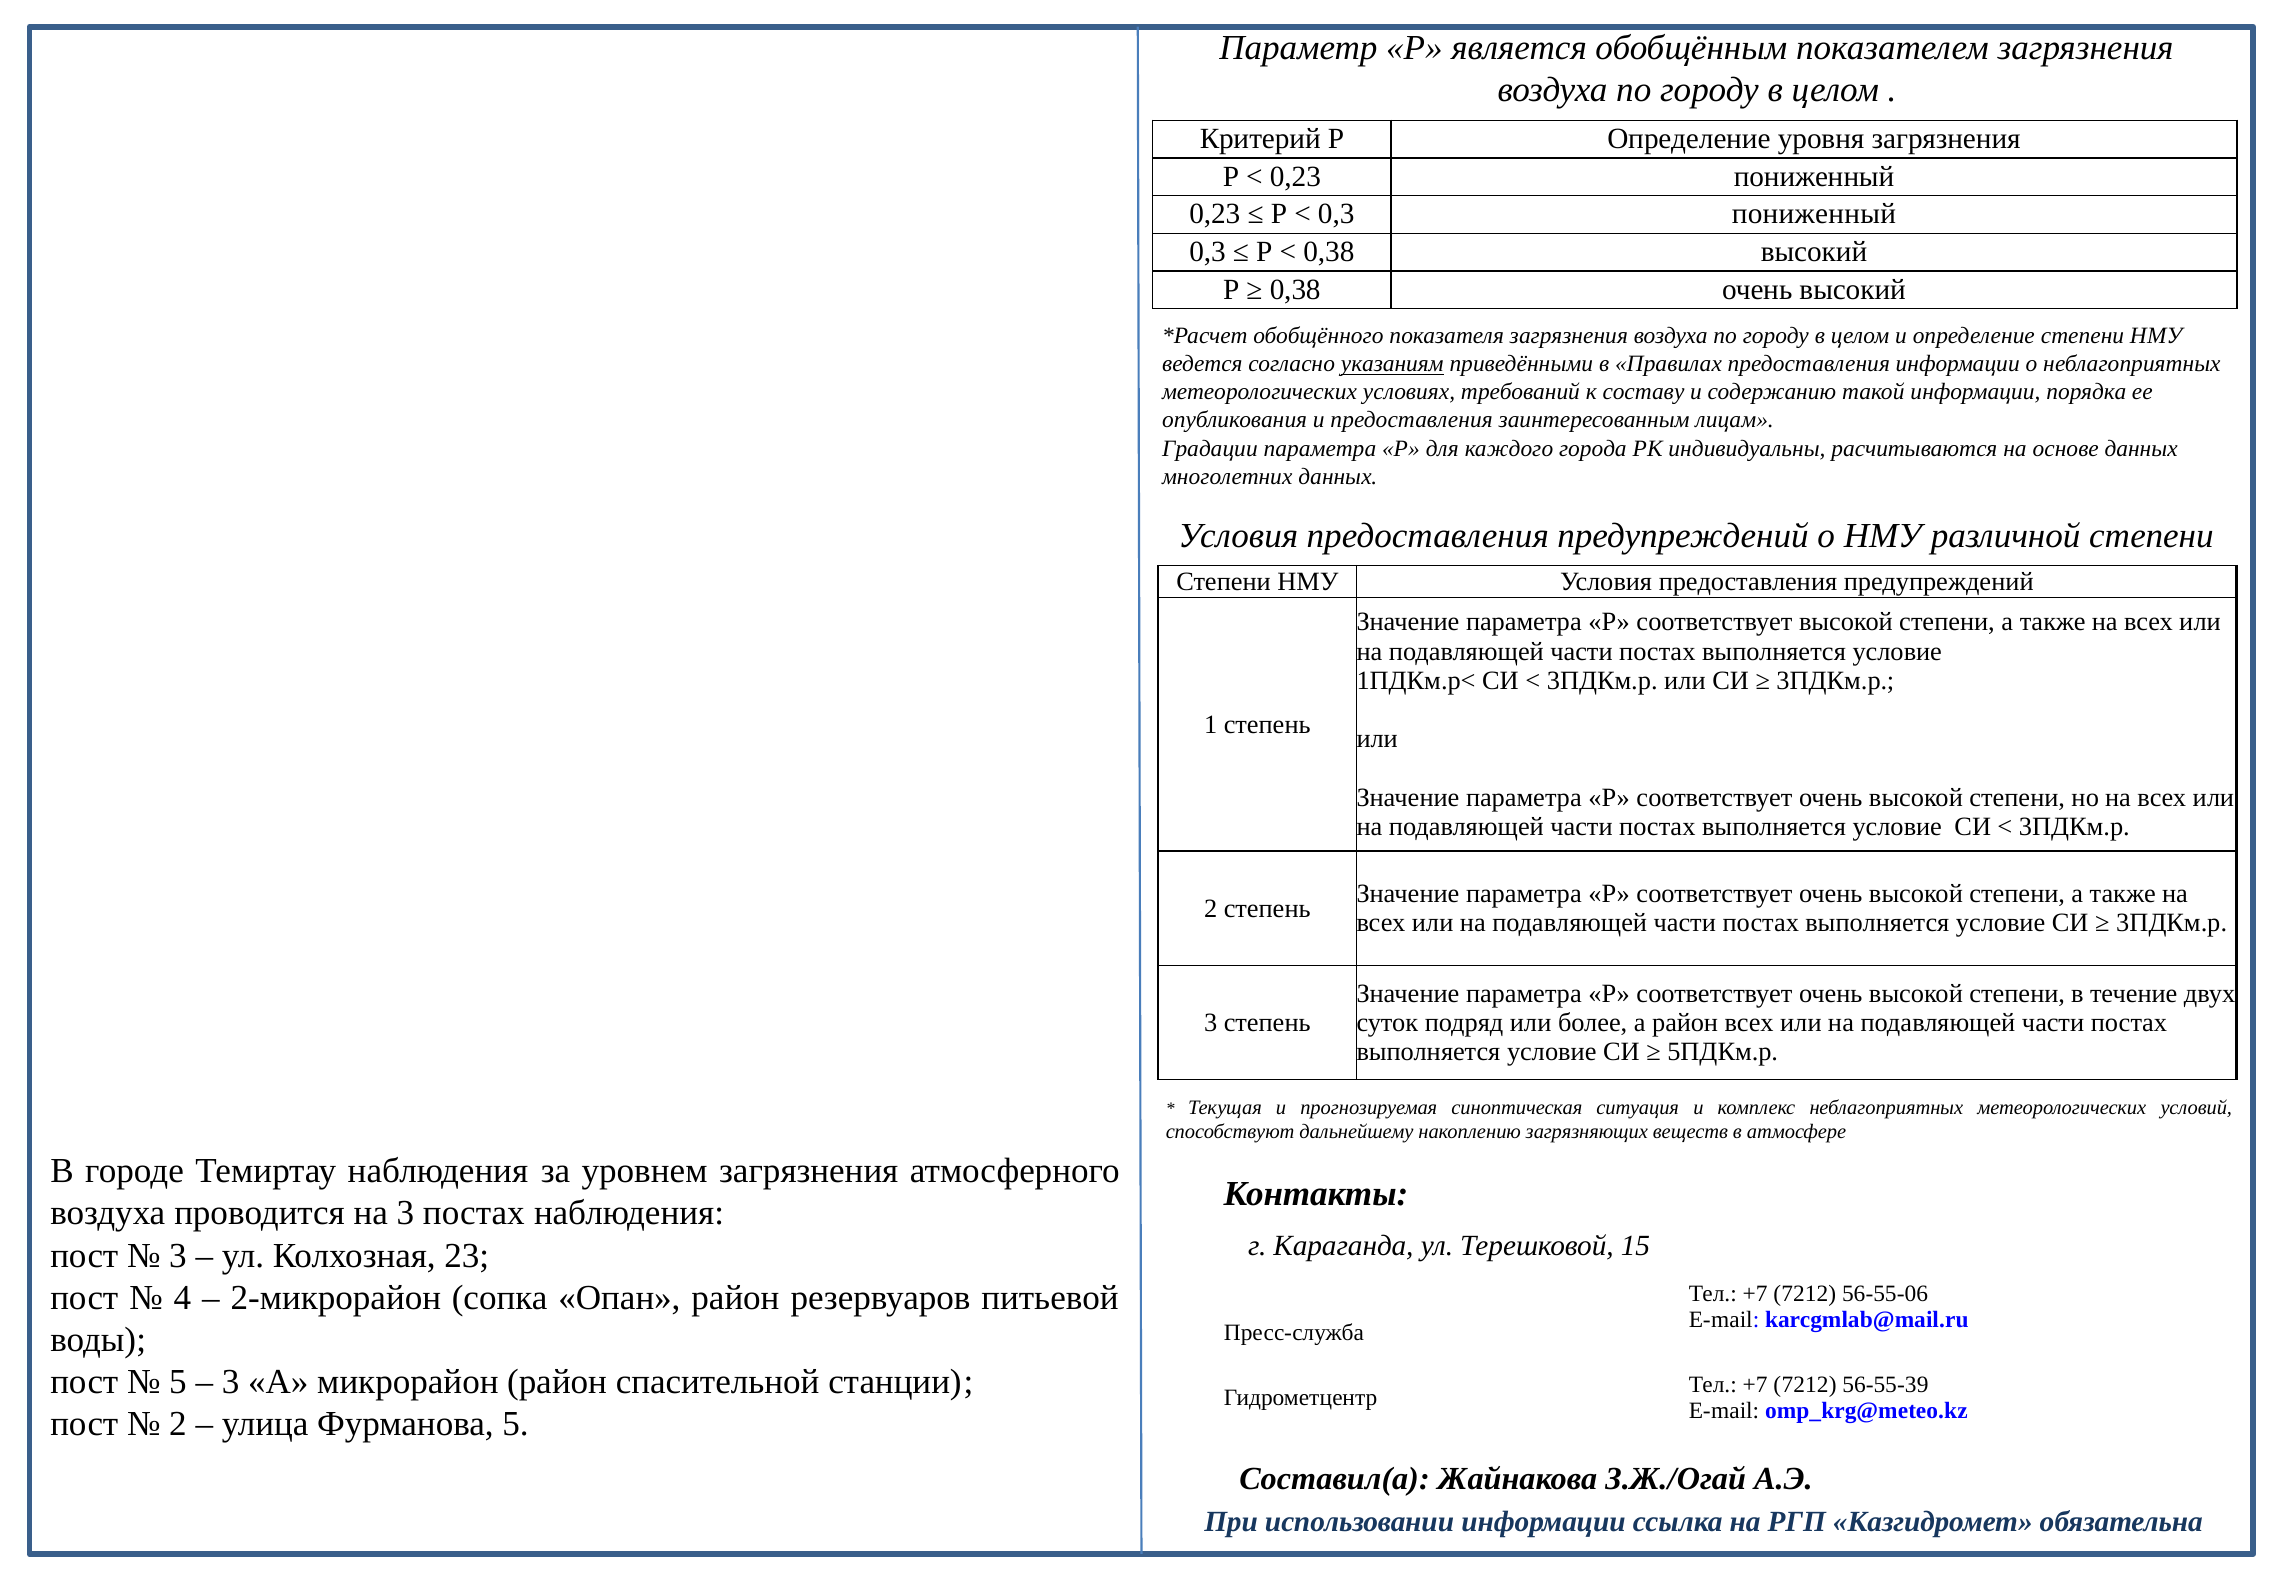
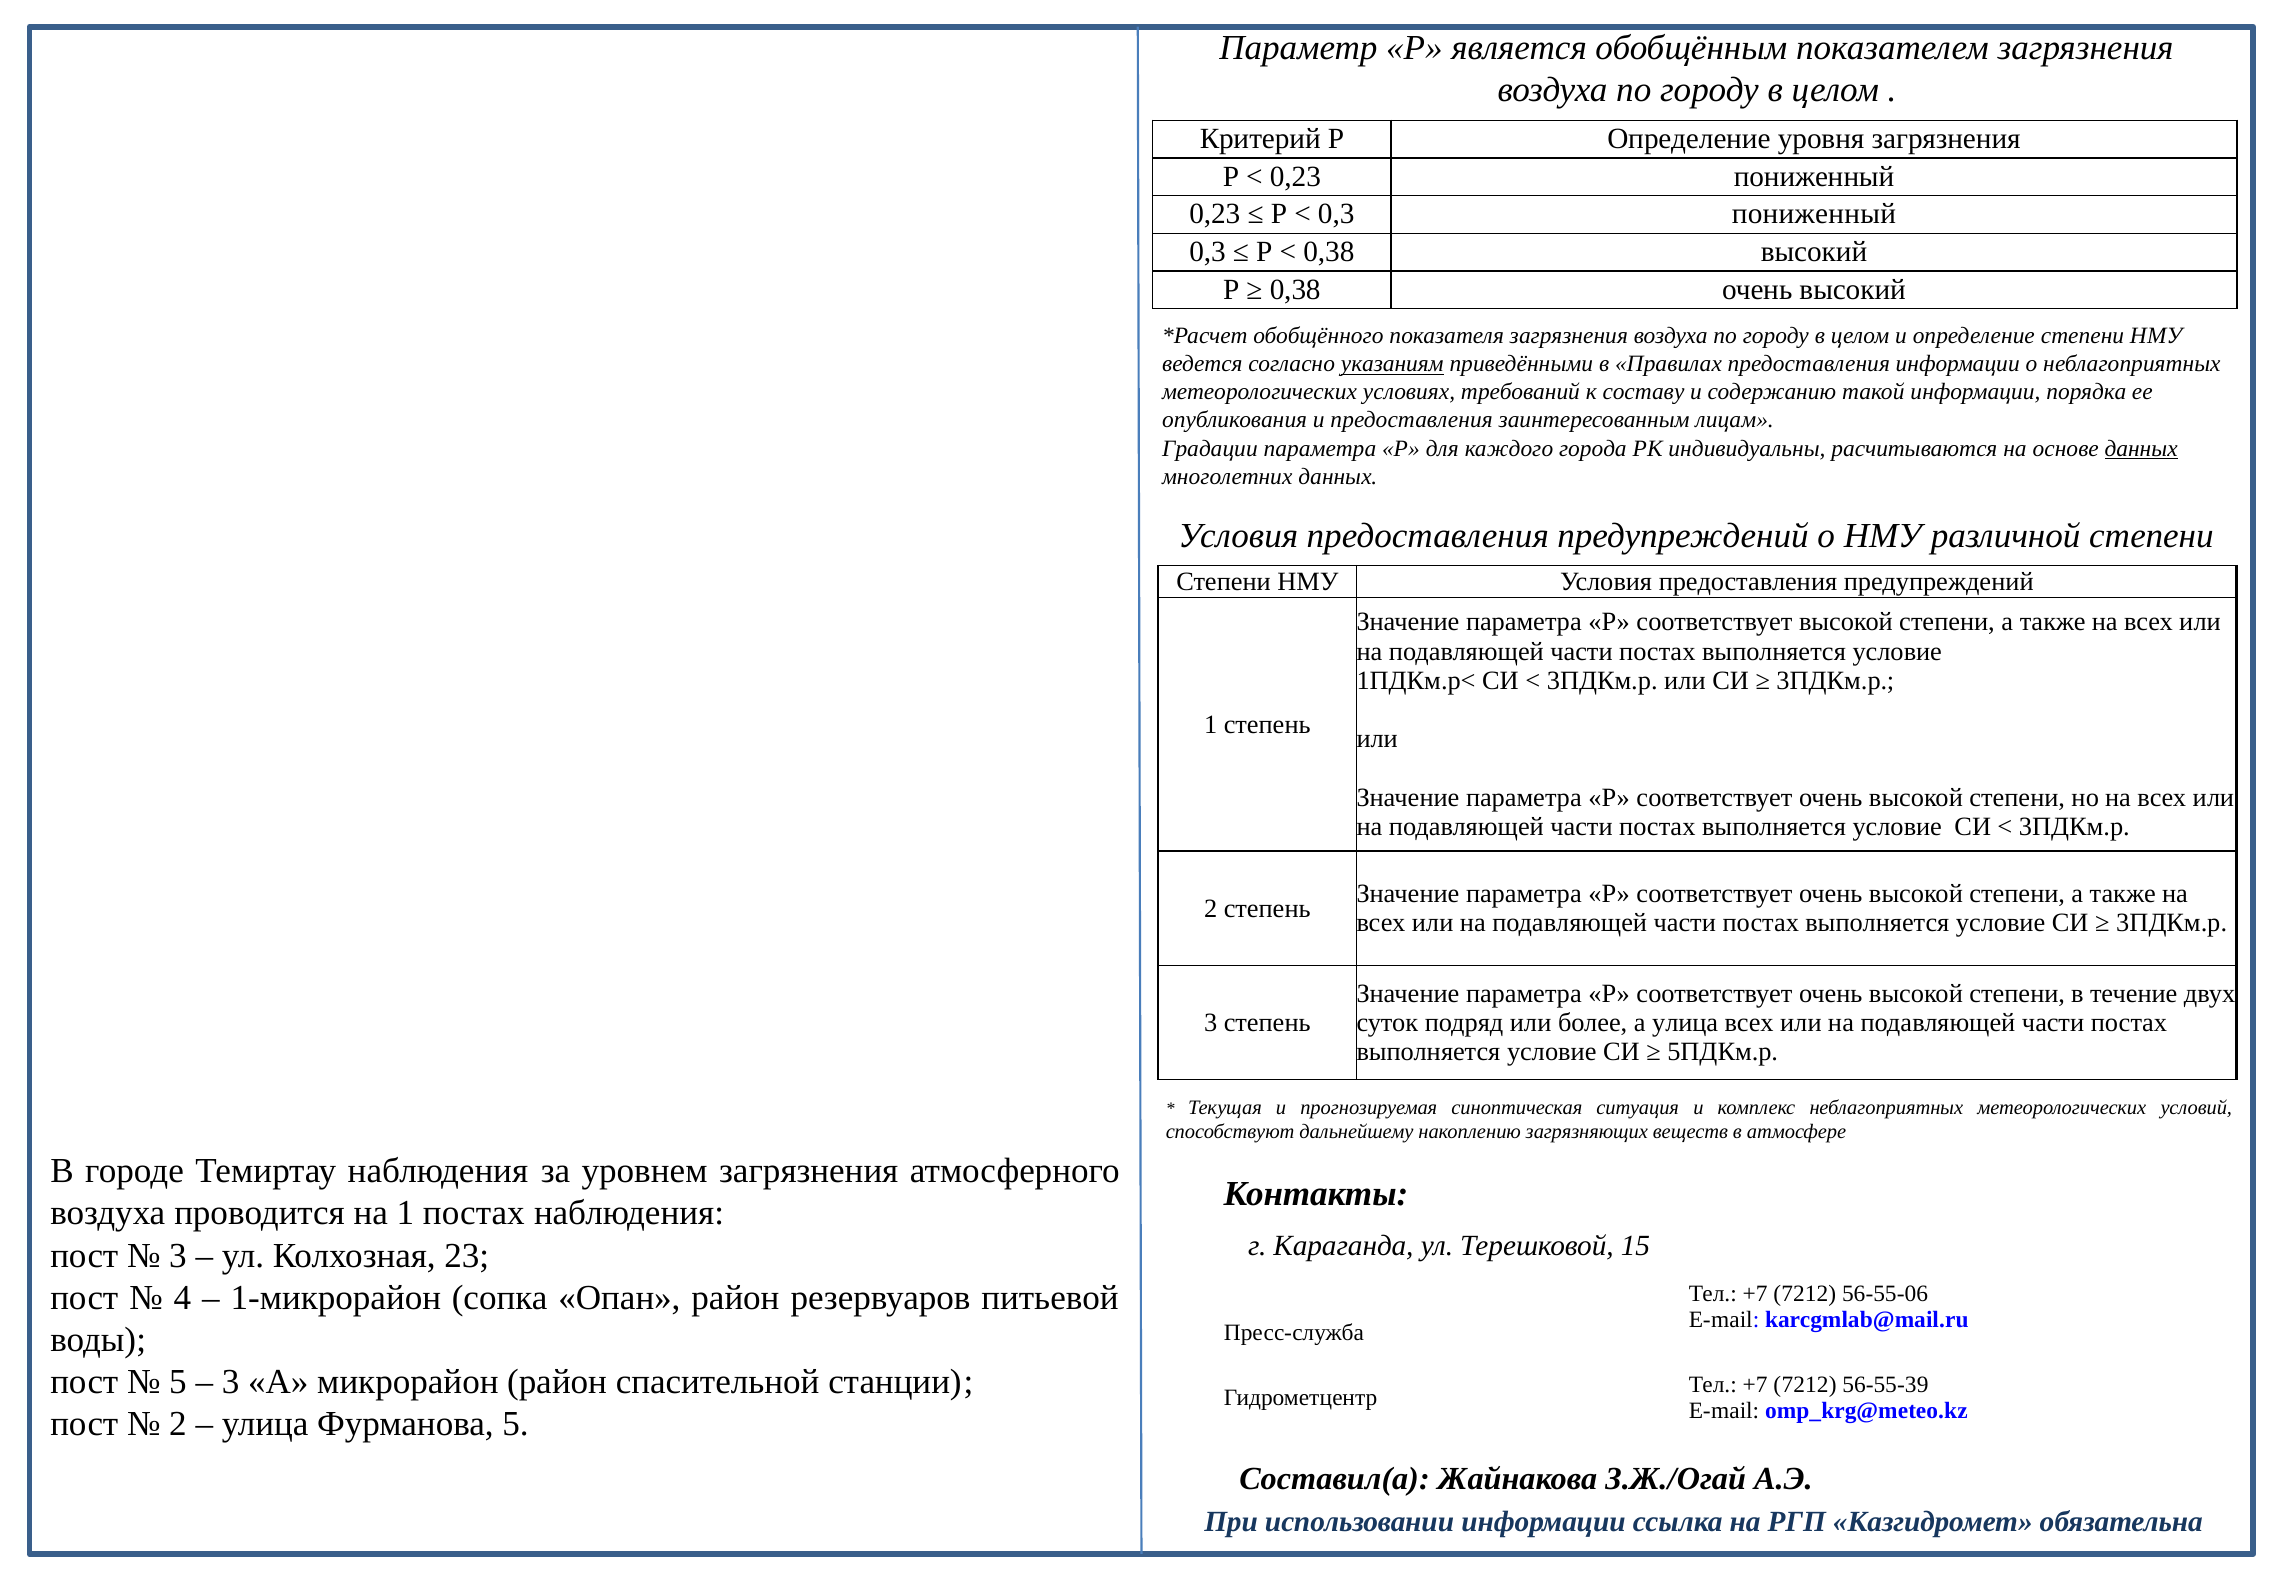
данных at (2141, 448) underline: none -> present
а район: район -> улица
на 3: 3 -> 1
2-микрорайон: 2-микрорайон -> 1-микрорайон
